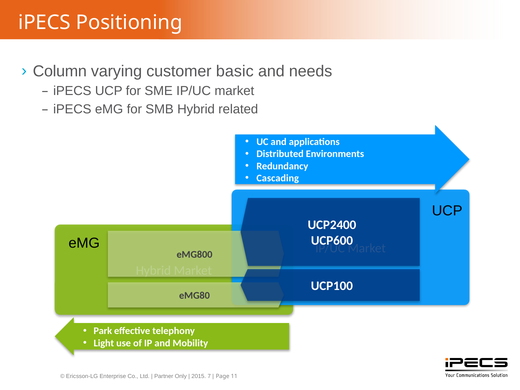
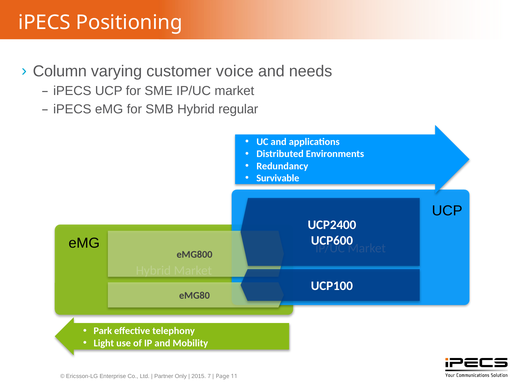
basic: basic -> voice
related: related -> regular
Cascading: Cascading -> Survivable
